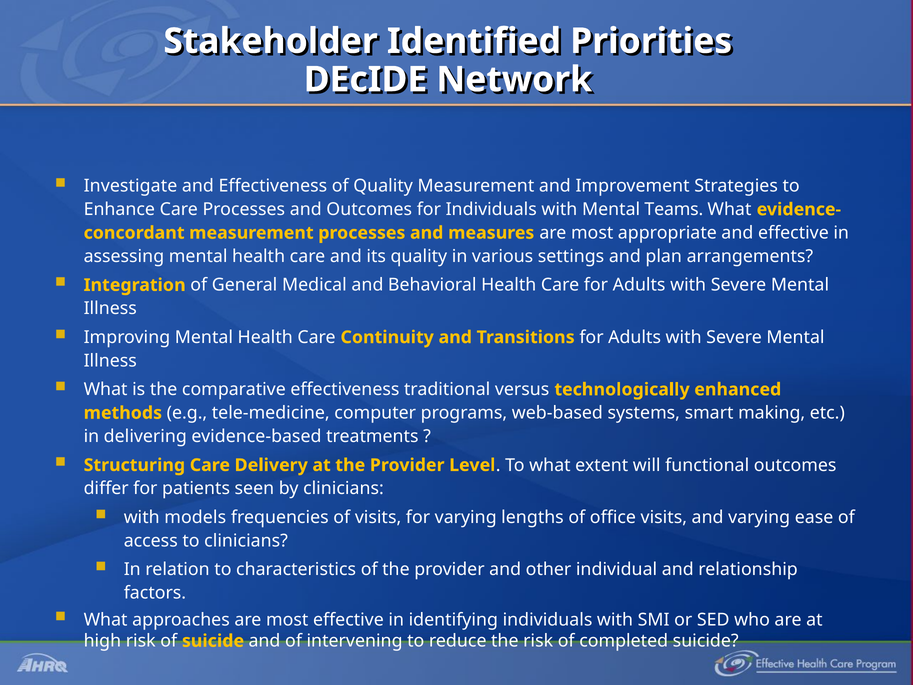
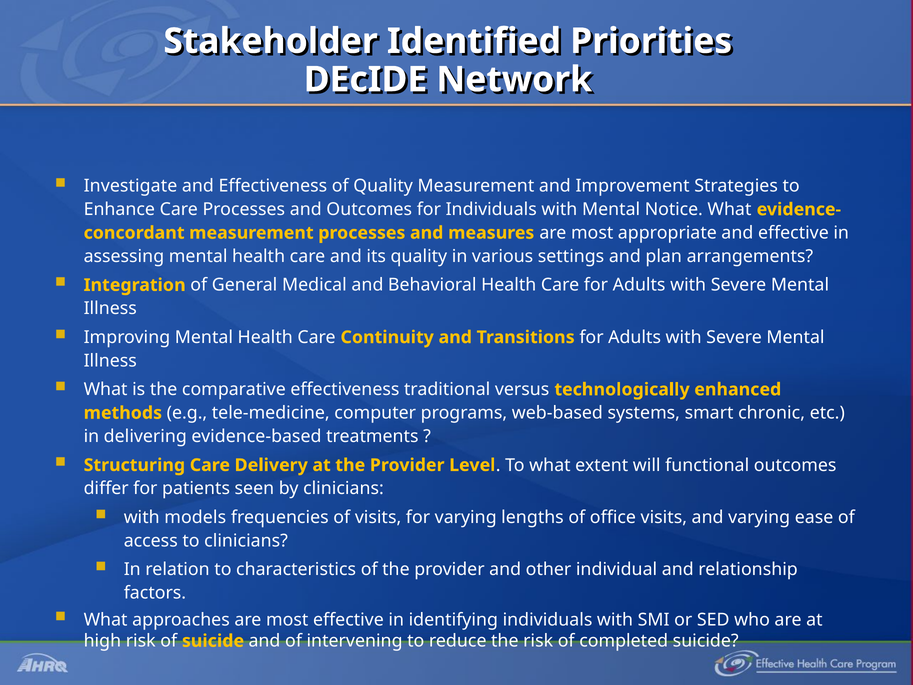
Teams: Teams -> Notice
making: making -> chronic
